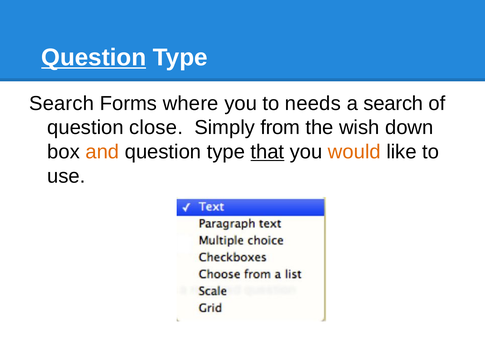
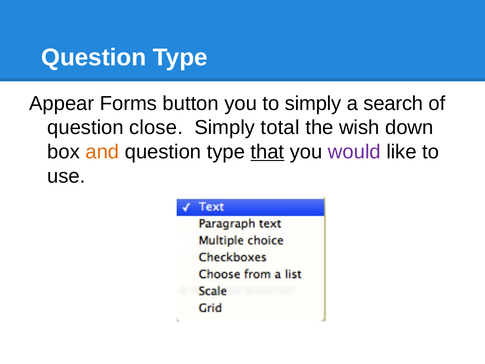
Question at (94, 57) underline: present -> none
Search at (62, 103): Search -> Appear
where: where -> button
to needs: needs -> simply
from: from -> total
would colour: orange -> purple
